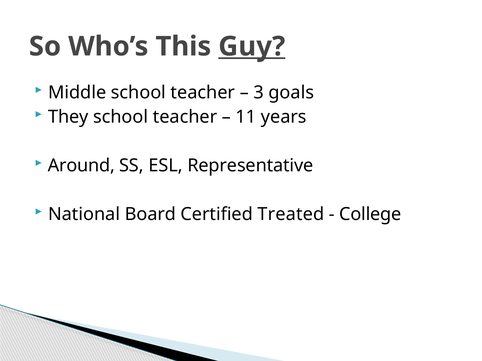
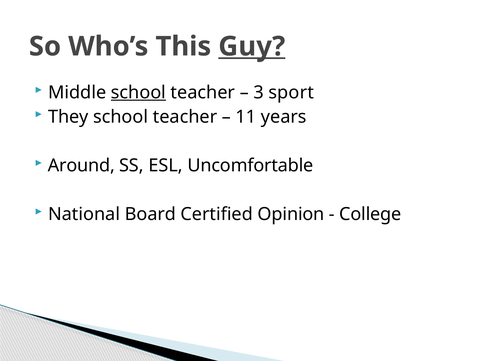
school at (138, 93) underline: none -> present
goals: goals -> sport
Representative: Representative -> Uncomfortable
Treated: Treated -> Opinion
